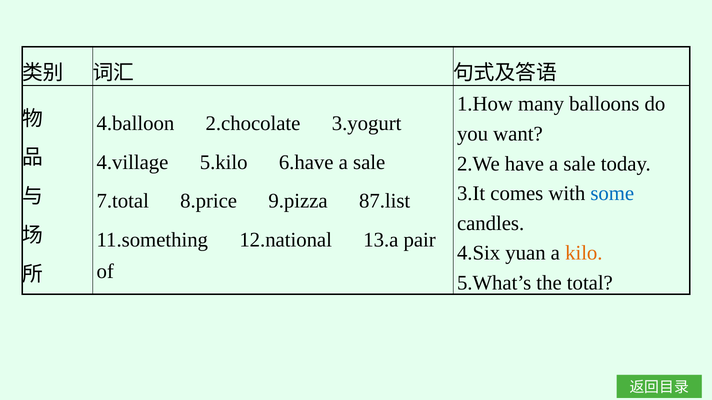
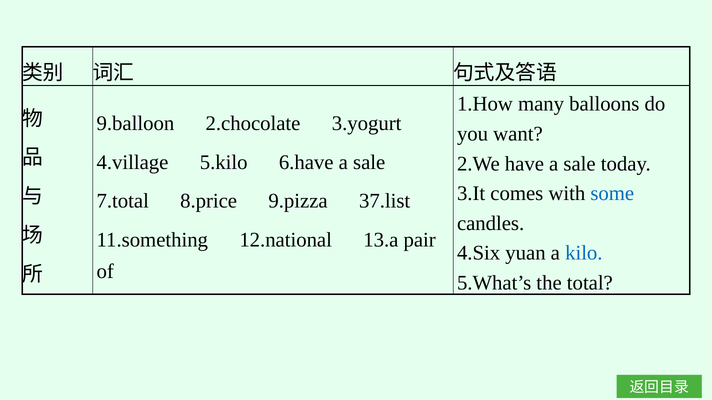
4.balloon: 4.balloon -> 9.balloon
87.list: 87.list -> 37.list
kilo colour: orange -> blue
